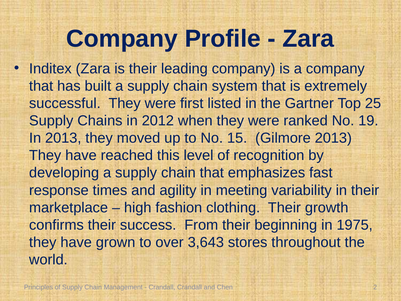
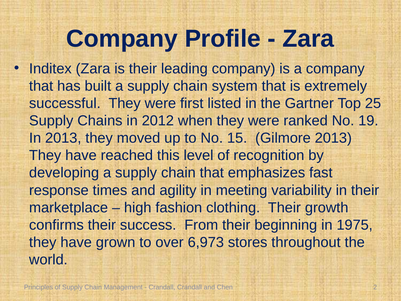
3,643: 3,643 -> 6,973
